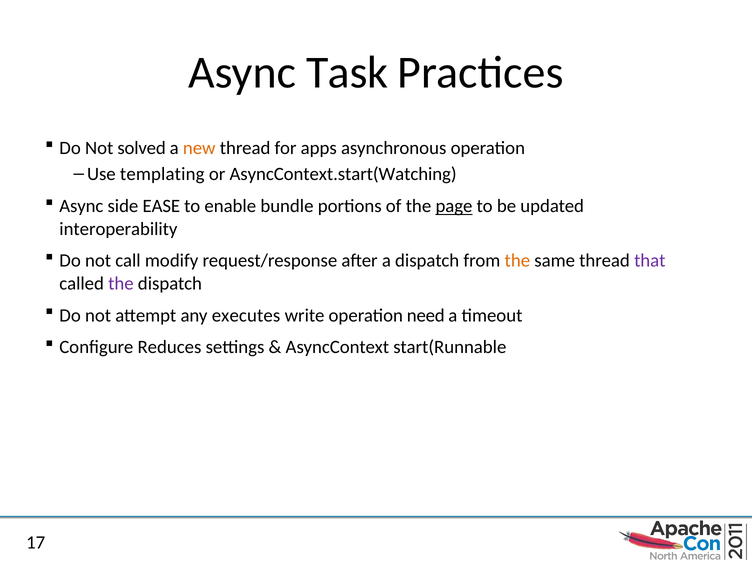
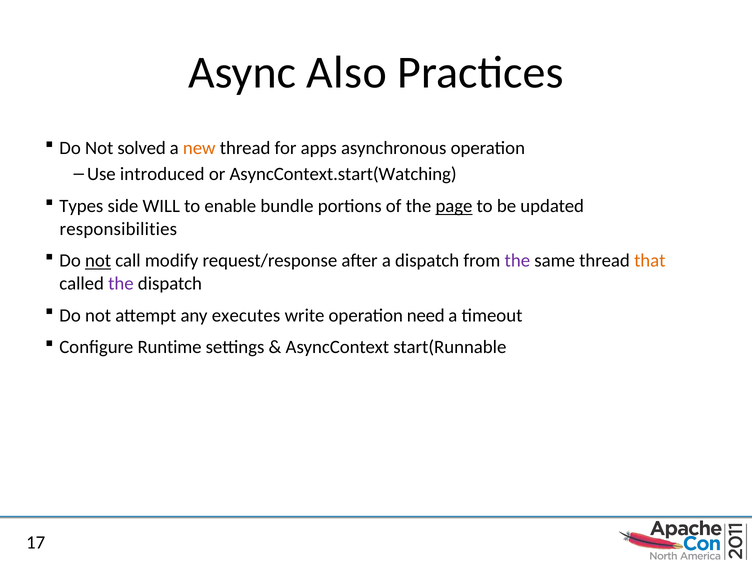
Task: Task -> Also
templating: templating -> introduced
Async at (81, 206): Async -> Types
EASE: EASE -> WILL
interoperability: interoperability -> responsibilities
not at (98, 261) underline: none -> present
the at (517, 261) colour: orange -> purple
that colour: purple -> orange
Reduces: Reduces -> Runtime
